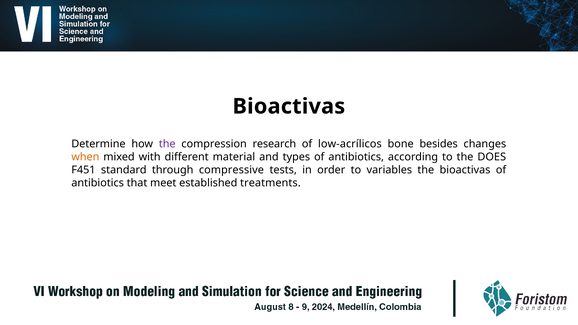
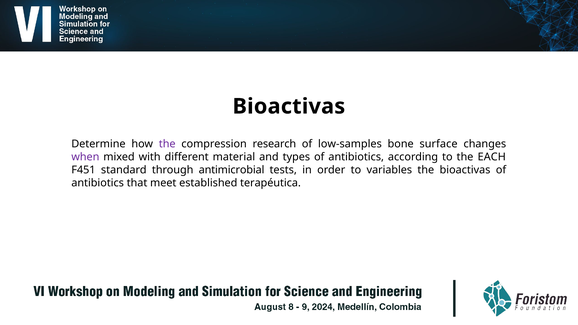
low-acrílicos: low-acrílicos -> low-samples
besides: besides -> surface
when colour: orange -> purple
DOES: DOES -> EACH
compressive: compressive -> antimicrobial
treatments: treatments -> terapéutica
